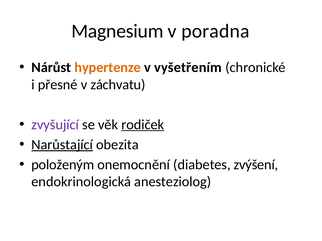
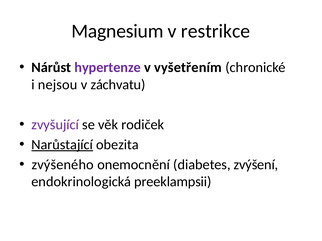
poradna: poradna -> restrikce
hypertenze colour: orange -> purple
přesné: přesné -> nejsou
rodiček underline: present -> none
položeným: položeným -> zvýšeného
anesteziolog: anesteziolog -> preeklampsii
